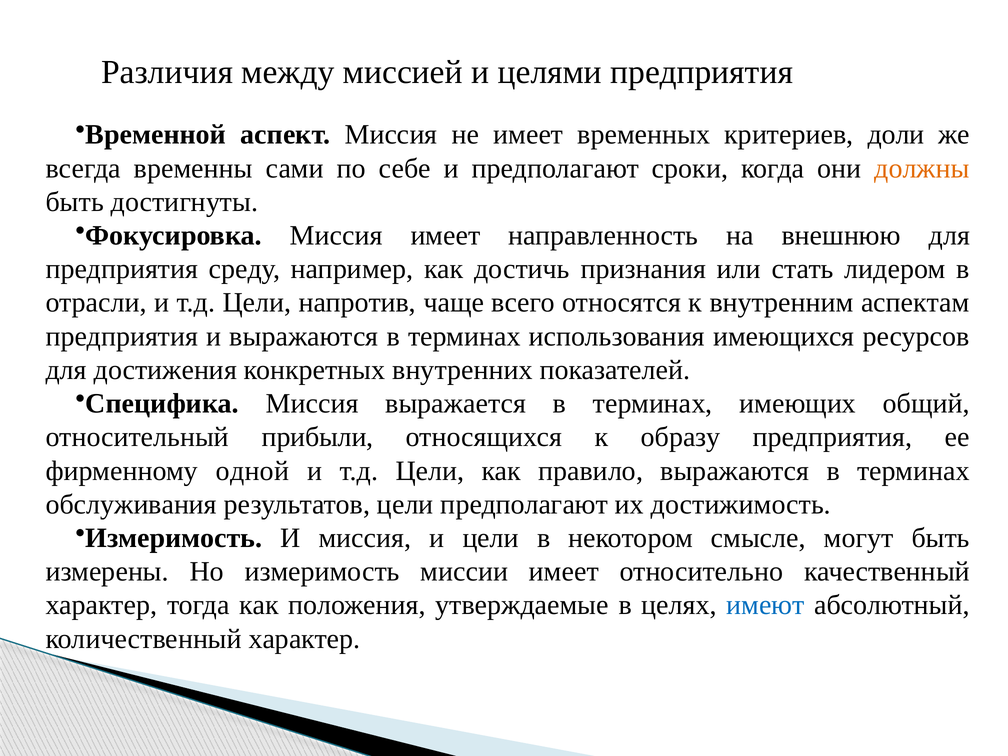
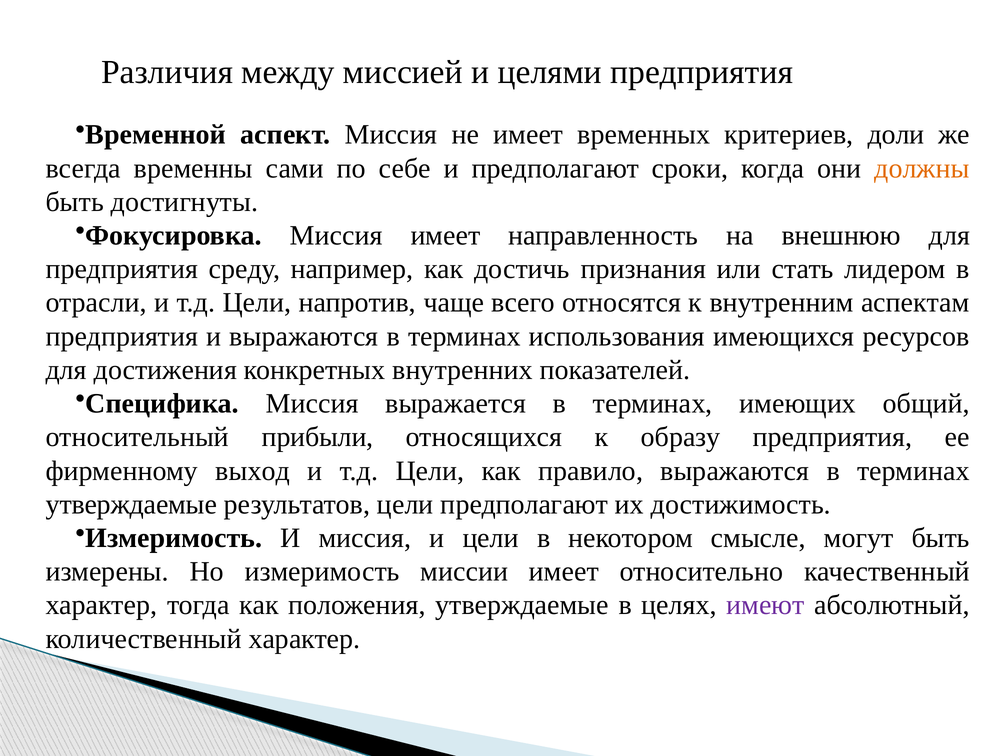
одной: одной -> выход
обслуживания at (131, 504): обслуживания -> утверждаемые
имеют colour: blue -> purple
